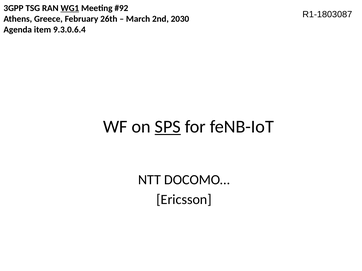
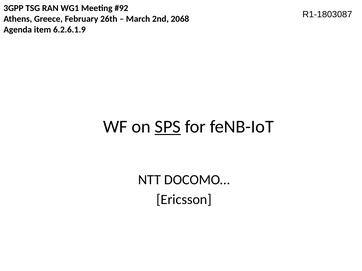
WG1 underline: present -> none
2030: 2030 -> 2068
9.3.0.6.4: 9.3.0.6.4 -> 6.2.6.1.9
